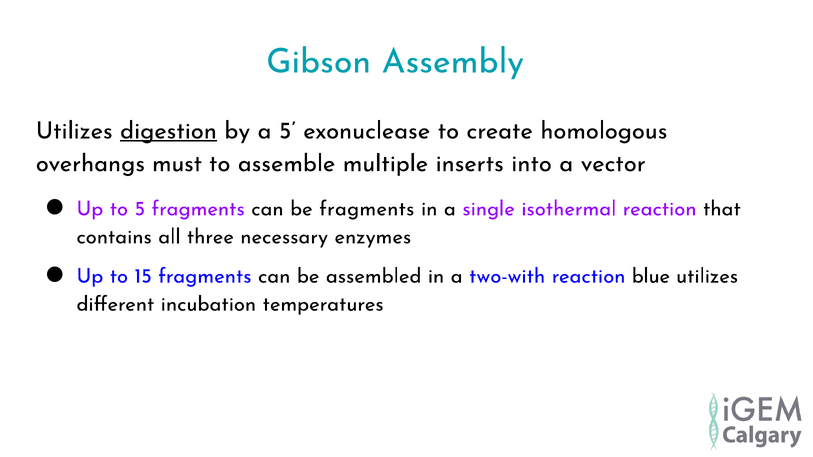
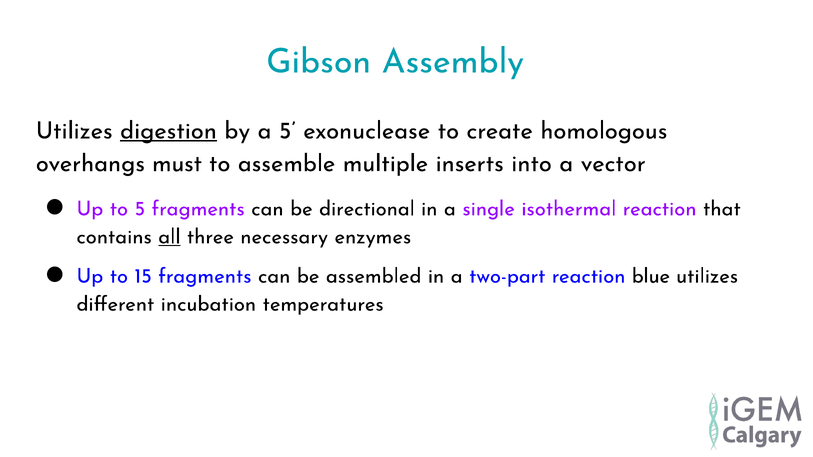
be fragments: fragments -> directional
all underline: none -> present
two-with: two-with -> two-part
